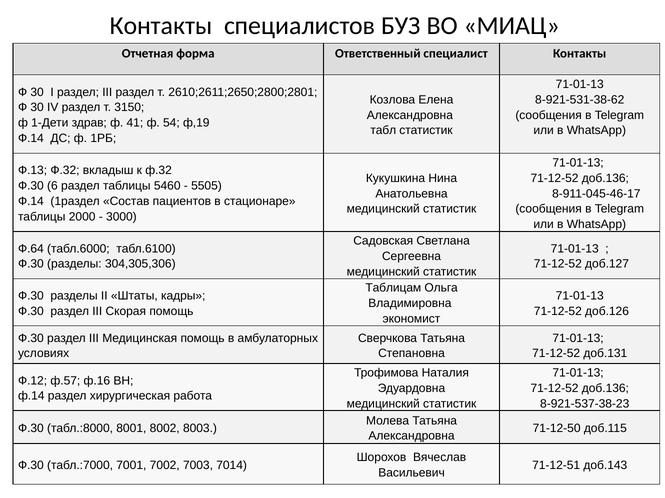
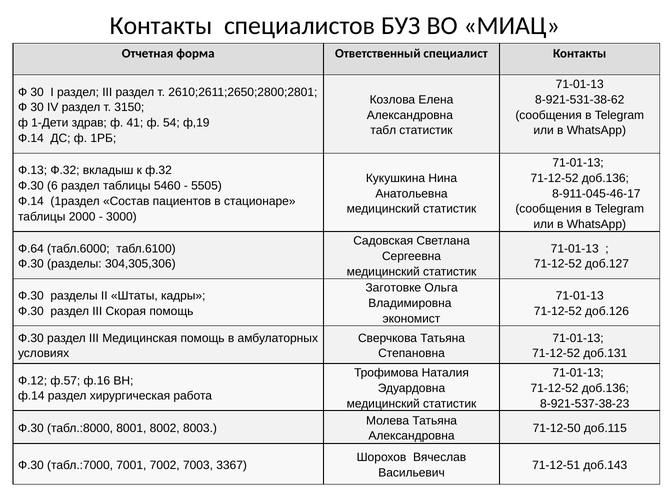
Таблицам: Таблицам -> Заготовке
7014: 7014 -> 3367
